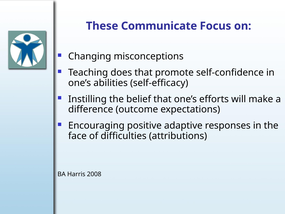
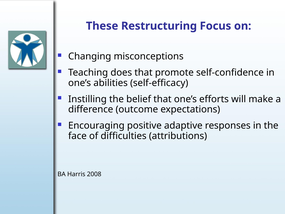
Communicate: Communicate -> Restructuring
